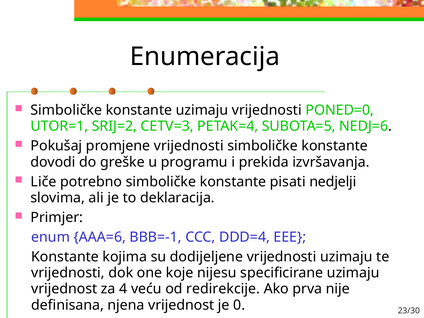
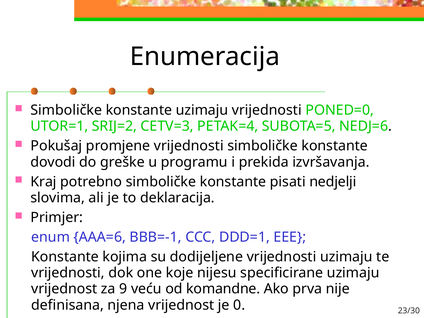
Liče: Liče -> Kraj
DDD=4: DDD=4 -> DDD=1
4: 4 -> 9
redirekcije: redirekcije -> komandne
